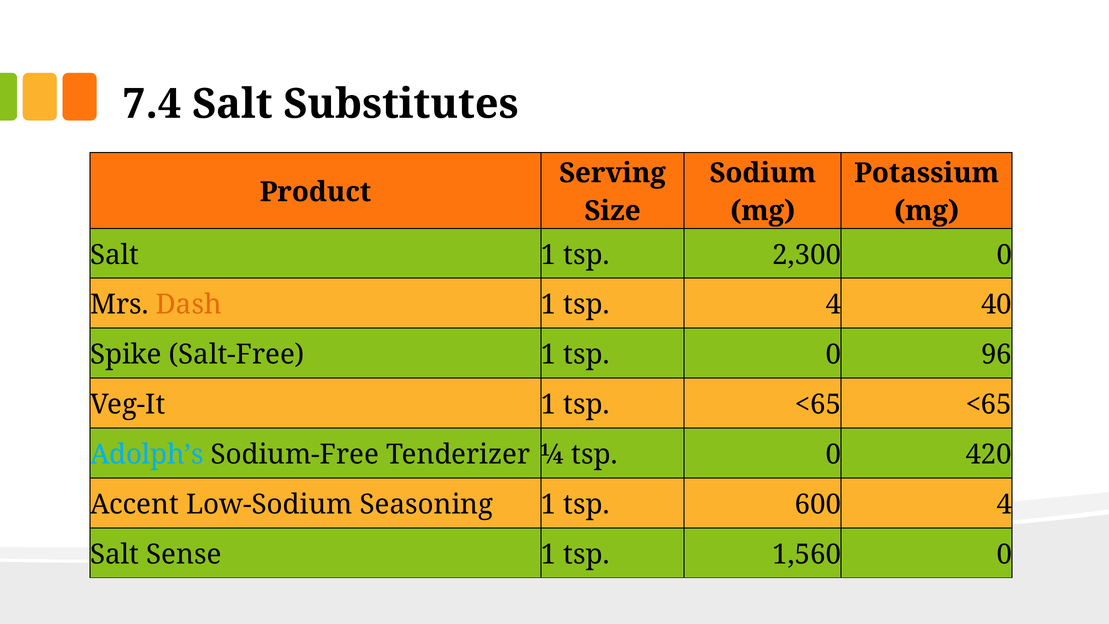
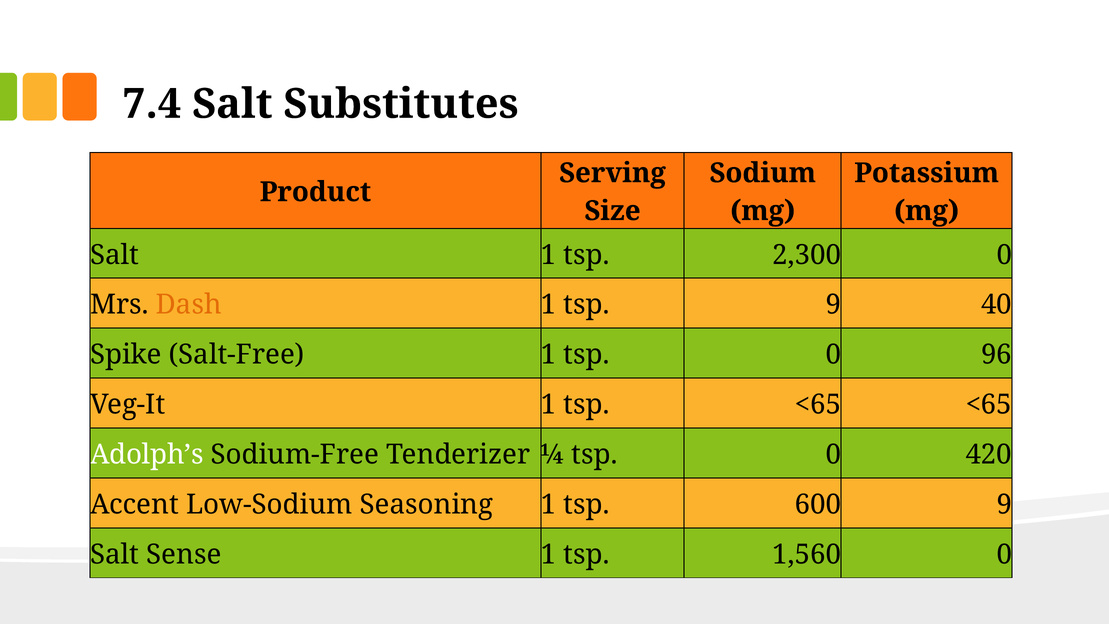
tsp 4: 4 -> 9
Adolph’s colour: light blue -> white
600 4: 4 -> 9
